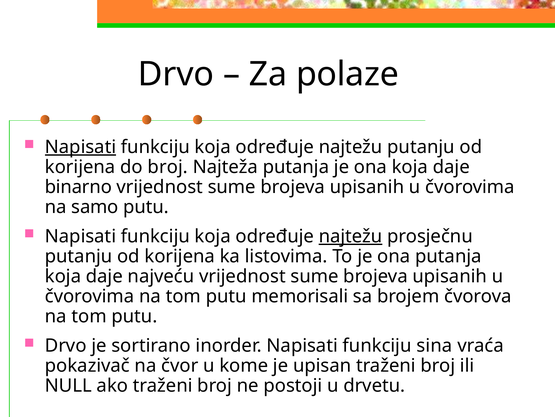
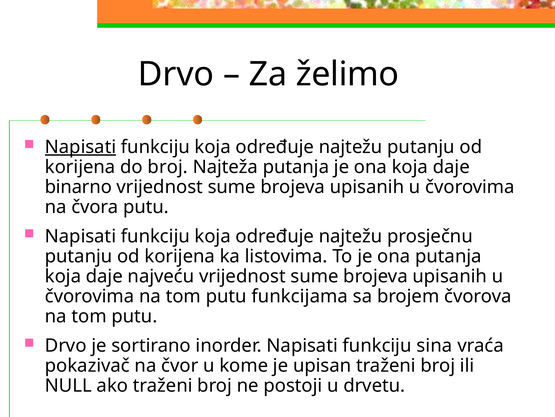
polaze: polaze -> želimo
samo: samo -> čvora
najtežu at (351, 236) underline: present -> none
memorisali: memorisali -> funkcijama
